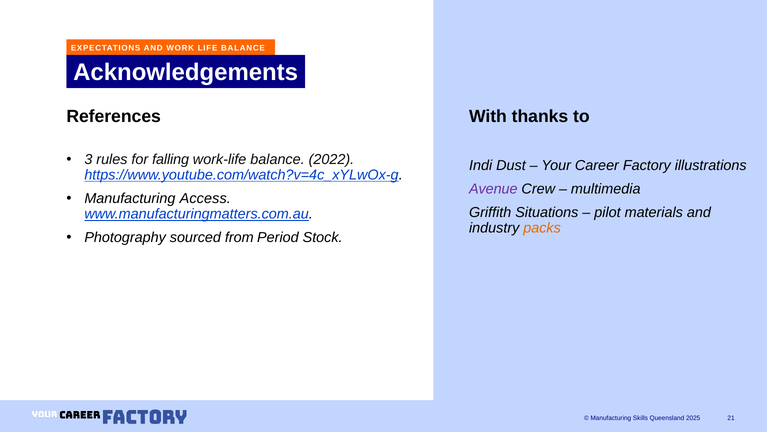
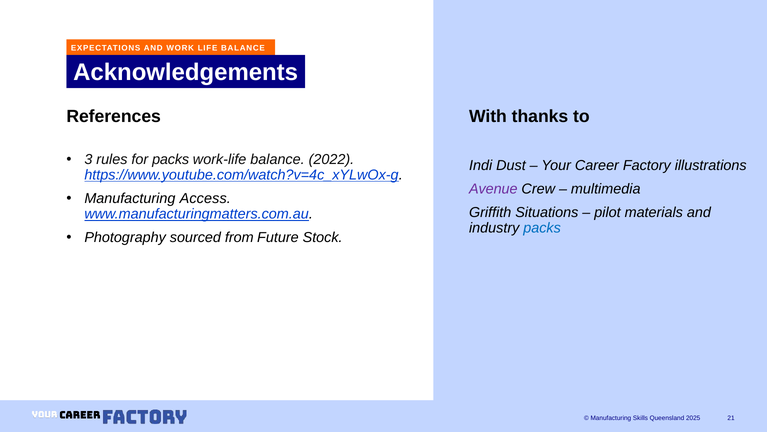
for falling: falling -> packs
packs at (542, 228) colour: orange -> blue
Period: Period -> Future
